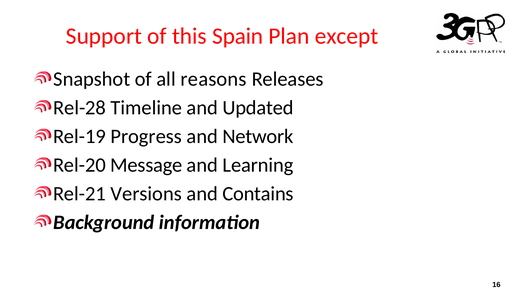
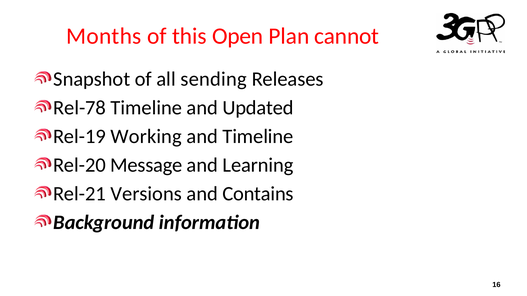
Support: Support -> Months
Spain: Spain -> Open
except: except -> cannot
reasons: reasons -> sending
Rel-28: Rel-28 -> Rel-78
Progress: Progress -> Working
and Network: Network -> Timeline
